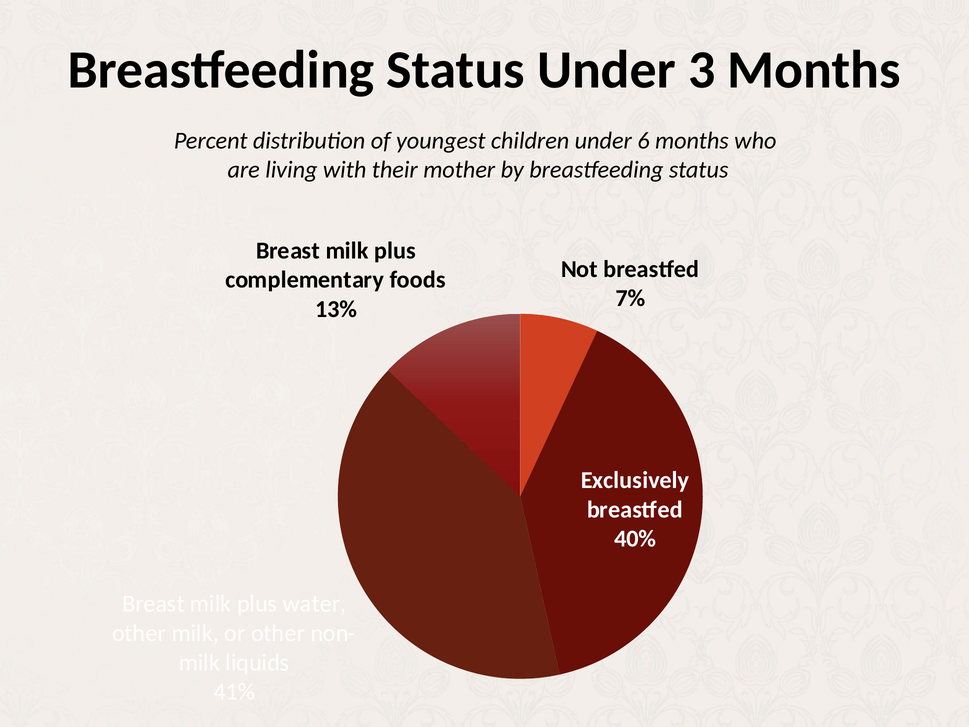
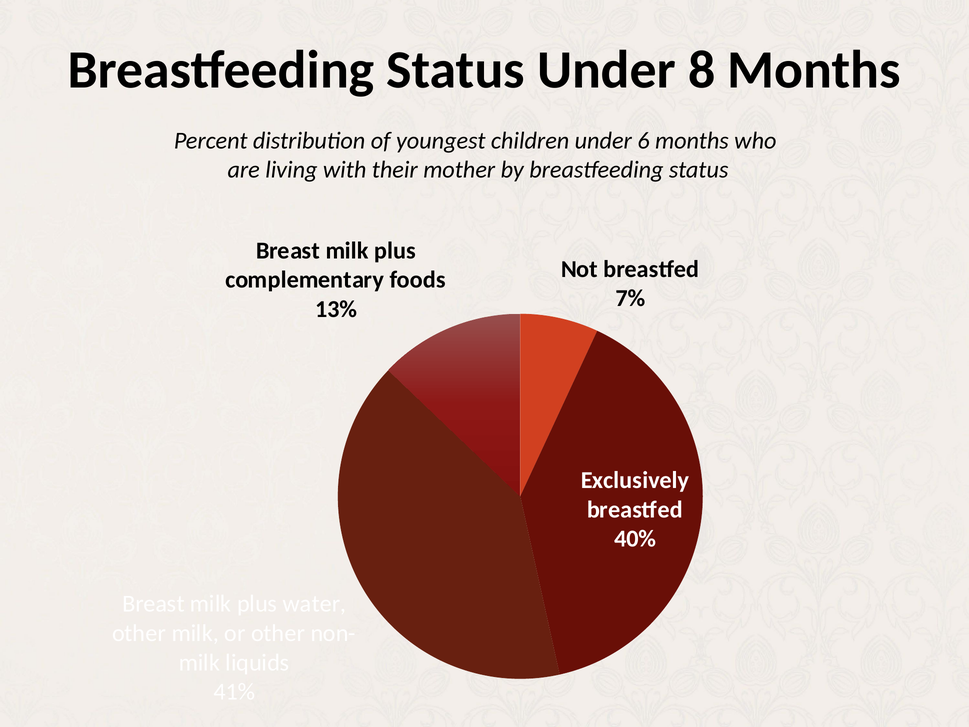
3: 3 -> 8
